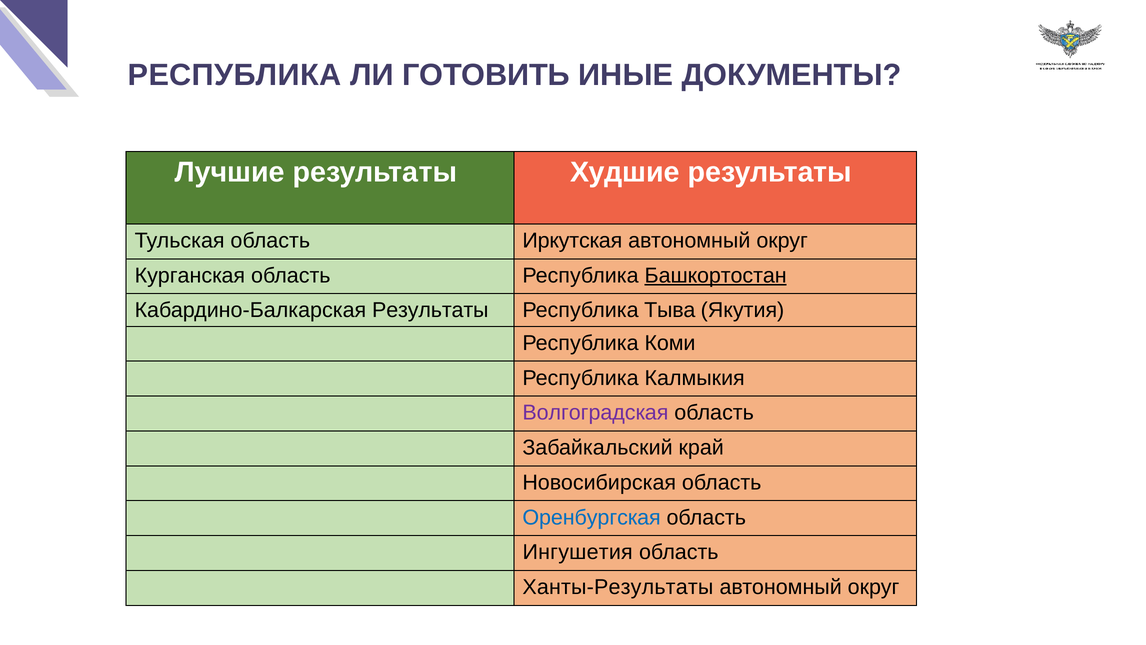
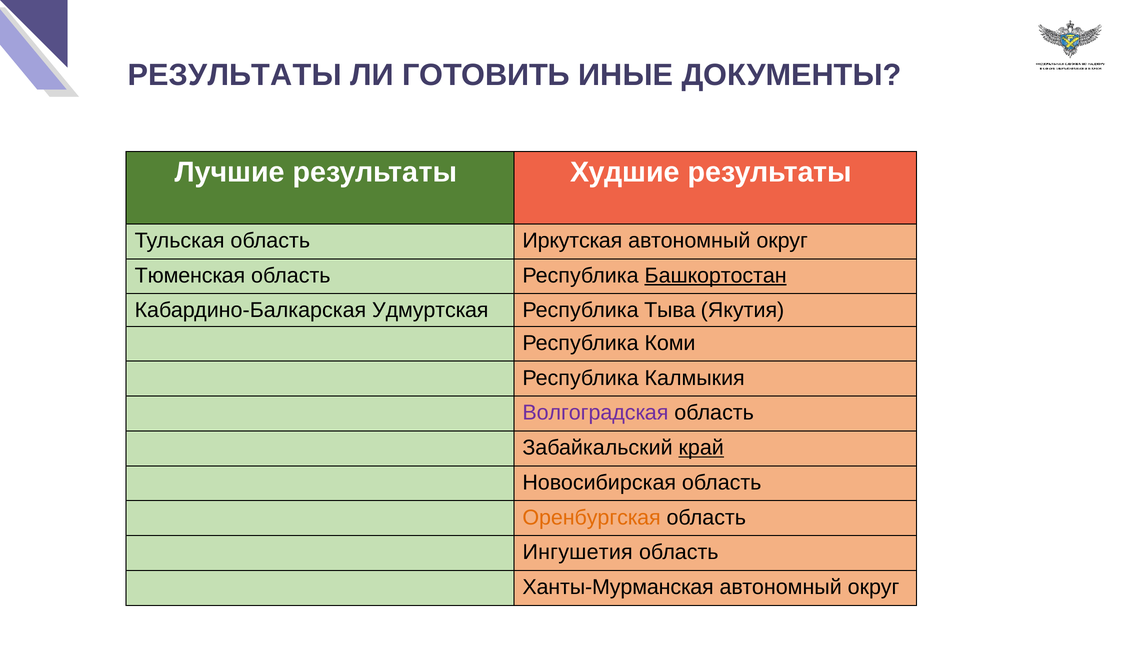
РЕСПУБЛИКА at (235, 75): РЕСПУБЛИКА -> РЕЗУЛЬТАТЫ
Курганская: Курганская -> Тюменская
Кабардино-Балкарская Результаты: Результаты -> Удмуртская
край underline: none -> present
Оренбургская colour: blue -> orange
Ханты-Результаты: Ханты-Результаты -> Ханты-Мурманская
